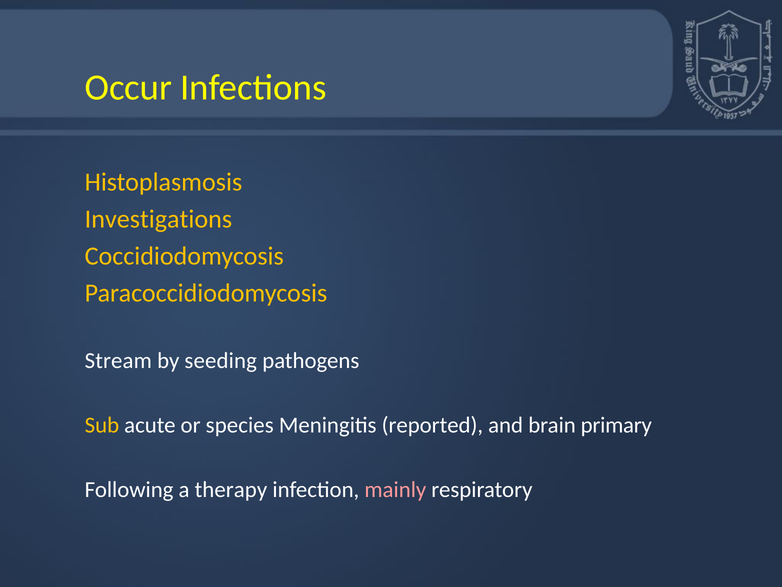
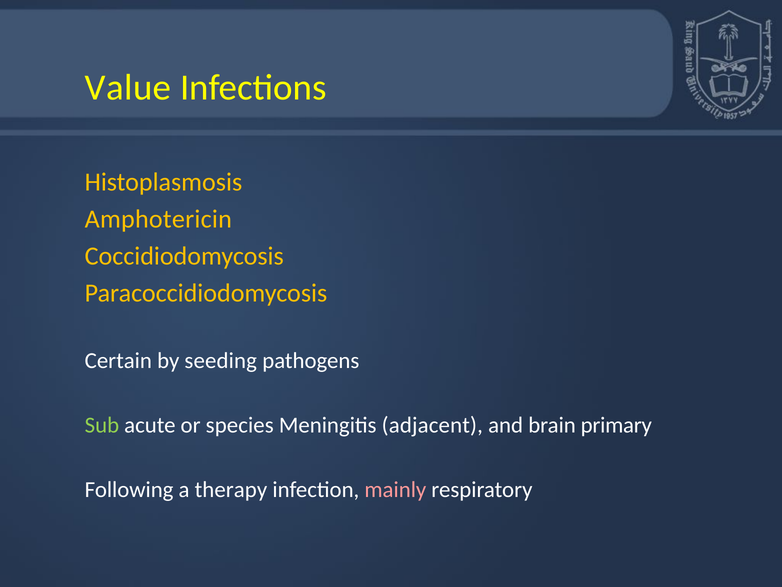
Occur: Occur -> Value
Investigations: Investigations -> Amphotericin
Stream: Stream -> Certain
Sub colour: yellow -> light green
reported: reported -> adjacent
